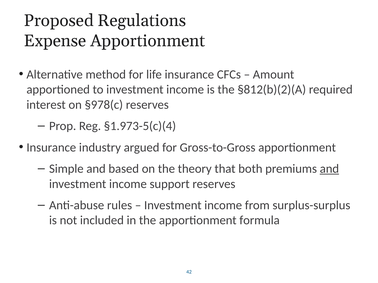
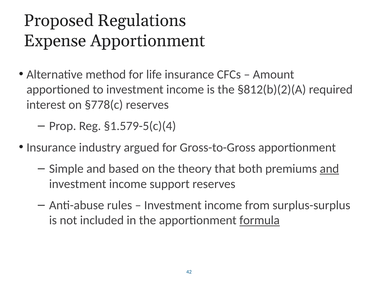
§978(c: §978(c -> §778(c
§1.973-5(c)(4: §1.973-5(c)(4 -> §1.579-5(c)(4
formula underline: none -> present
